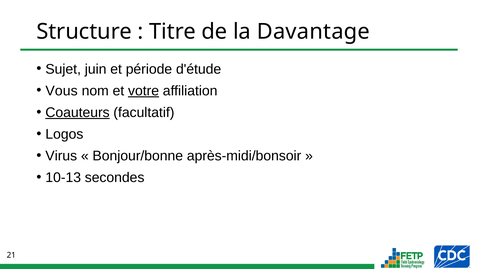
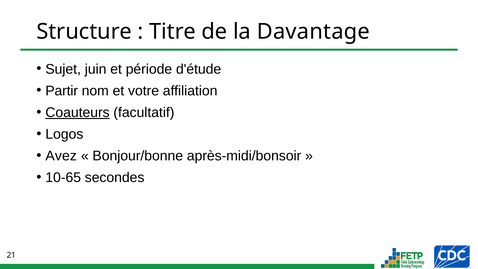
Vous: Vous -> Partir
votre underline: present -> none
Virus: Virus -> Avez
10-13: 10-13 -> 10-65
